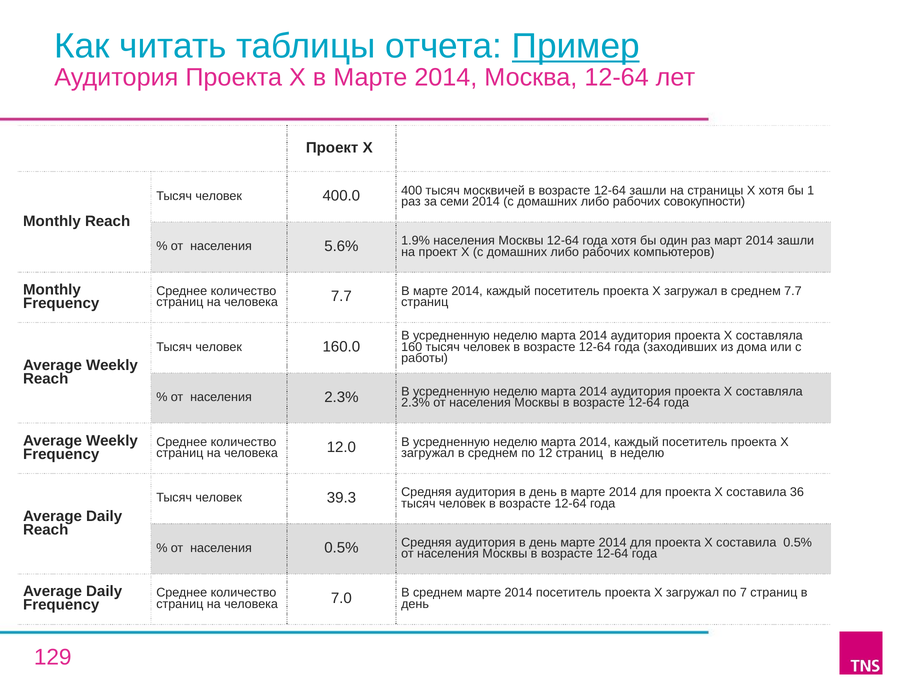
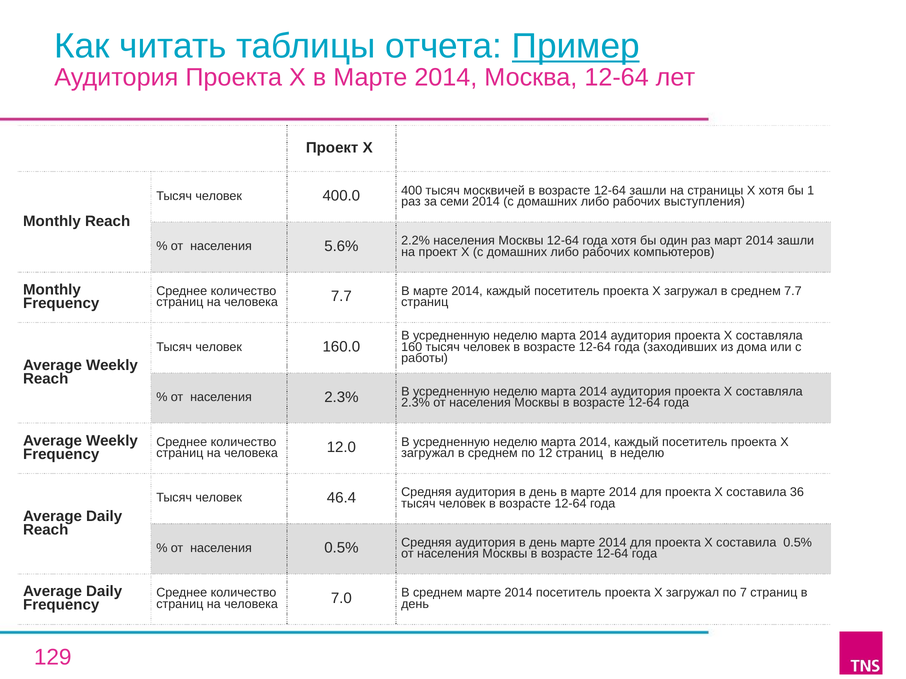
совокупности: совокупности -> выступления
1.9%: 1.9% -> 2.2%
39.3: 39.3 -> 46.4
